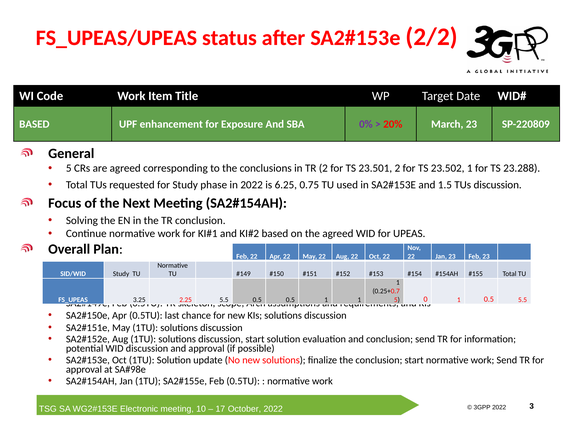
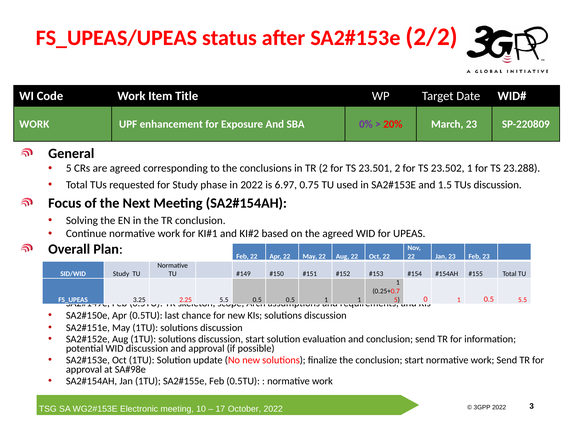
BASED at (34, 124): BASED -> WORK
6.25: 6.25 -> 6.97
